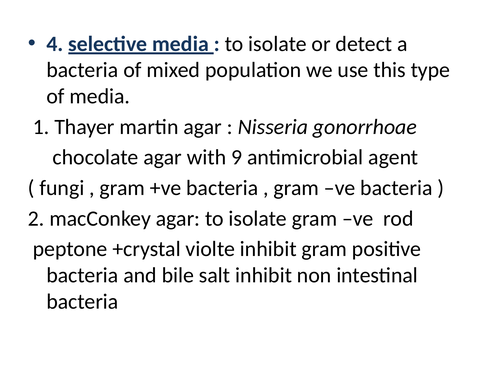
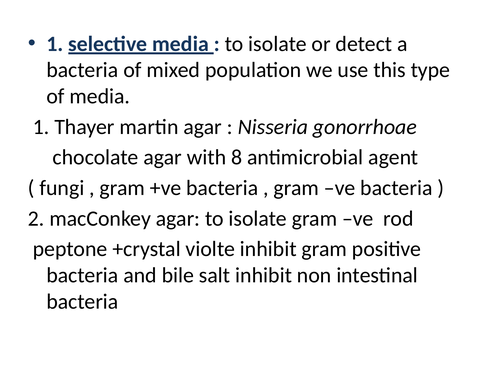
4 at (55, 44): 4 -> 1
9: 9 -> 8
